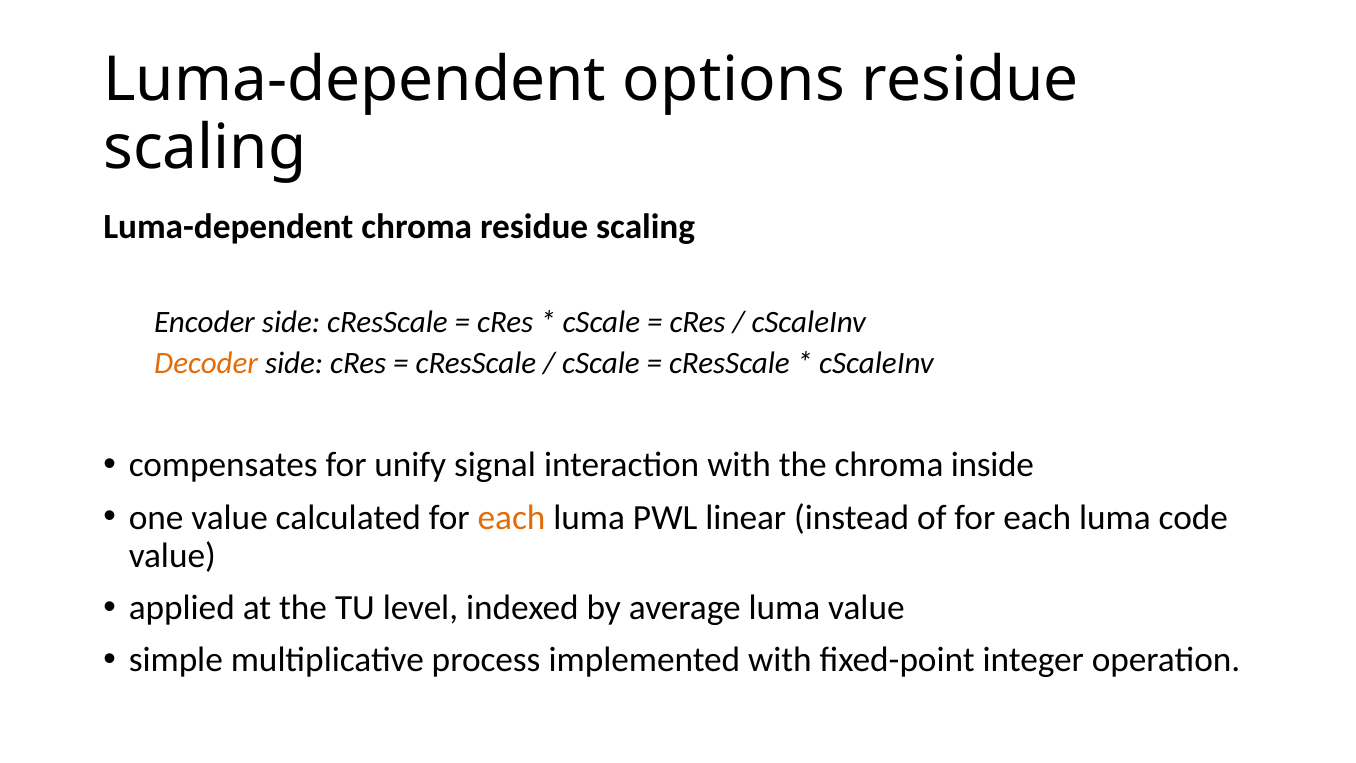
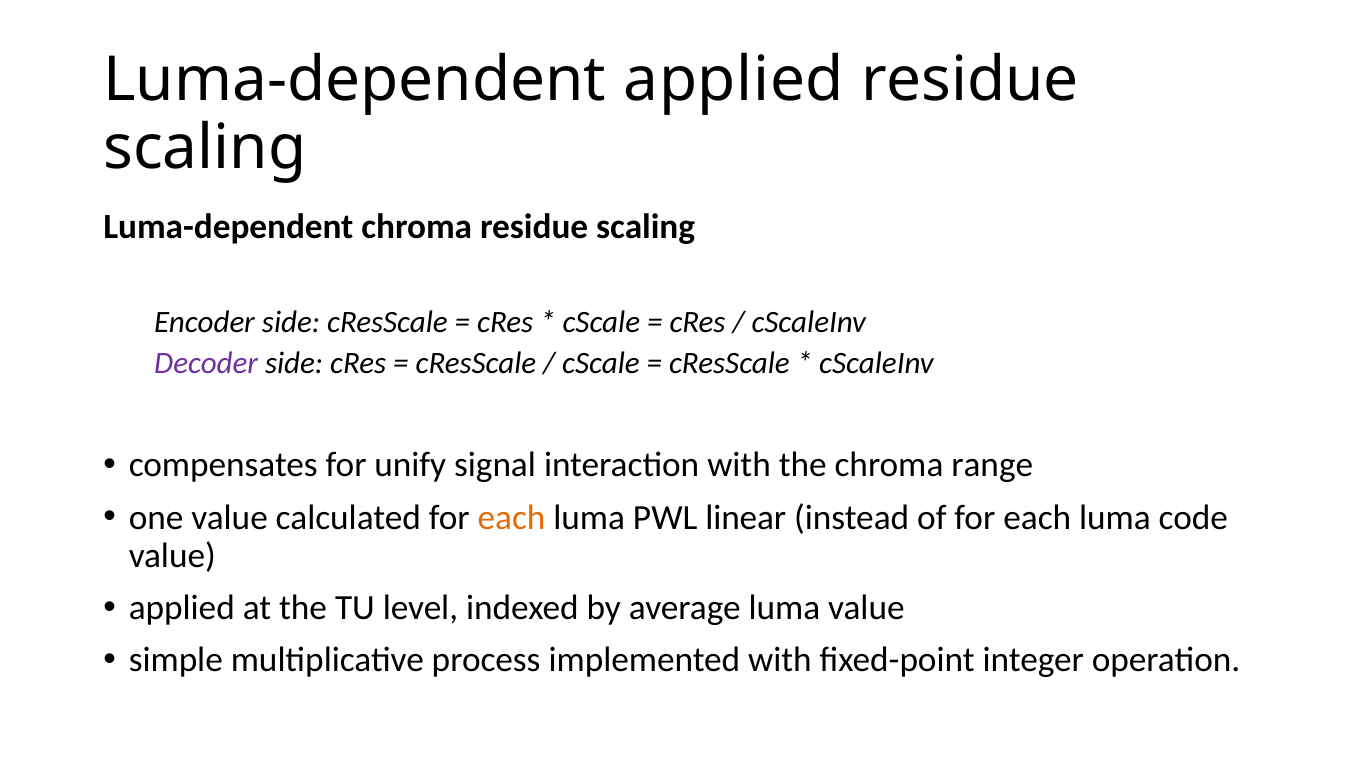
Luma-dependent options: options -> applied
Decoder colour: orange -> purple
inside: inside -> range
